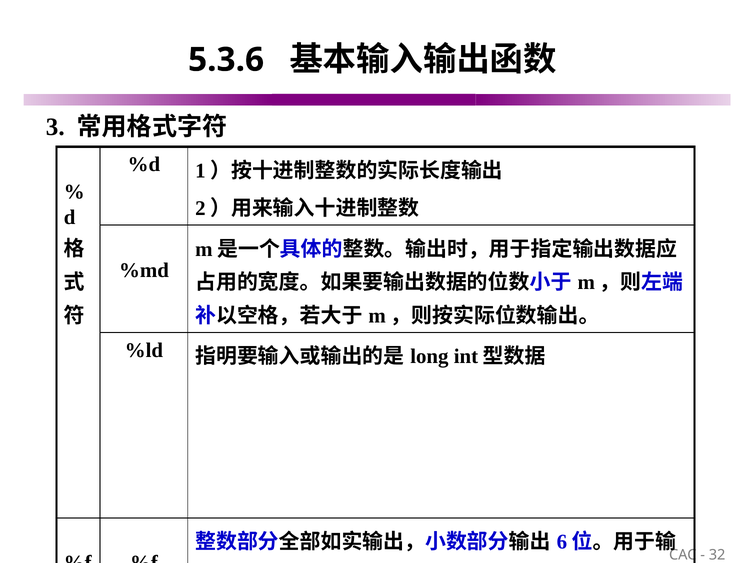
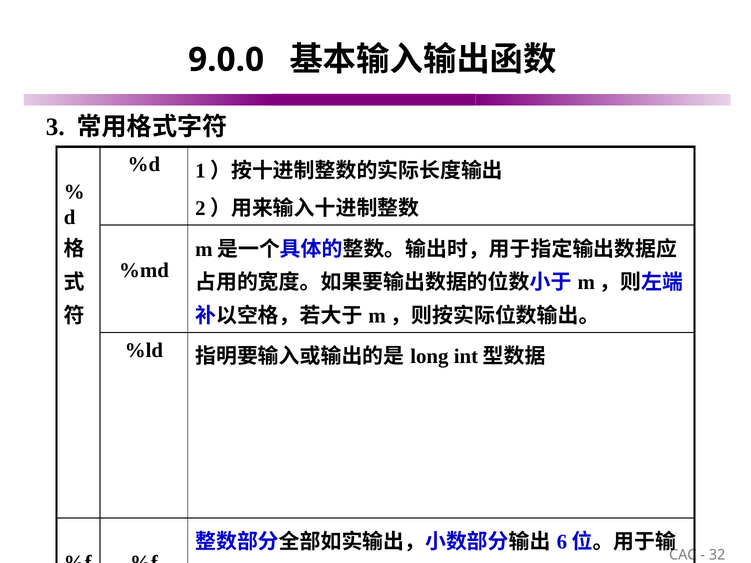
5.3.6: 5.3.6 -> 9.0.0
